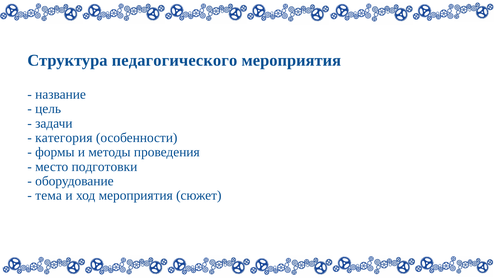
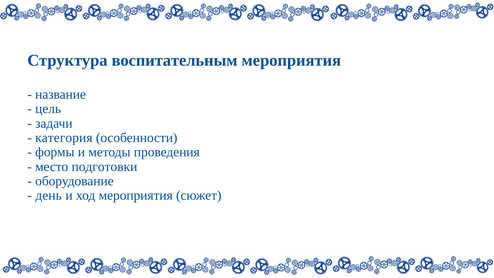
педагогического: педагогического -> воспитательным
тема: тема -> день
